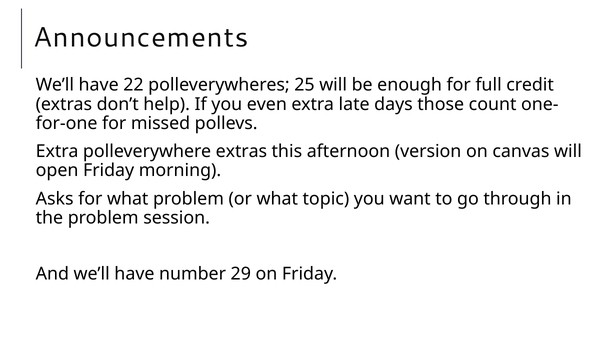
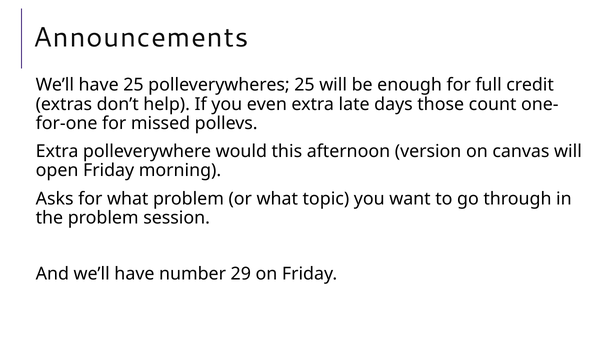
have 22: 22 -> 25
polleverywhere extras: extras -> would
